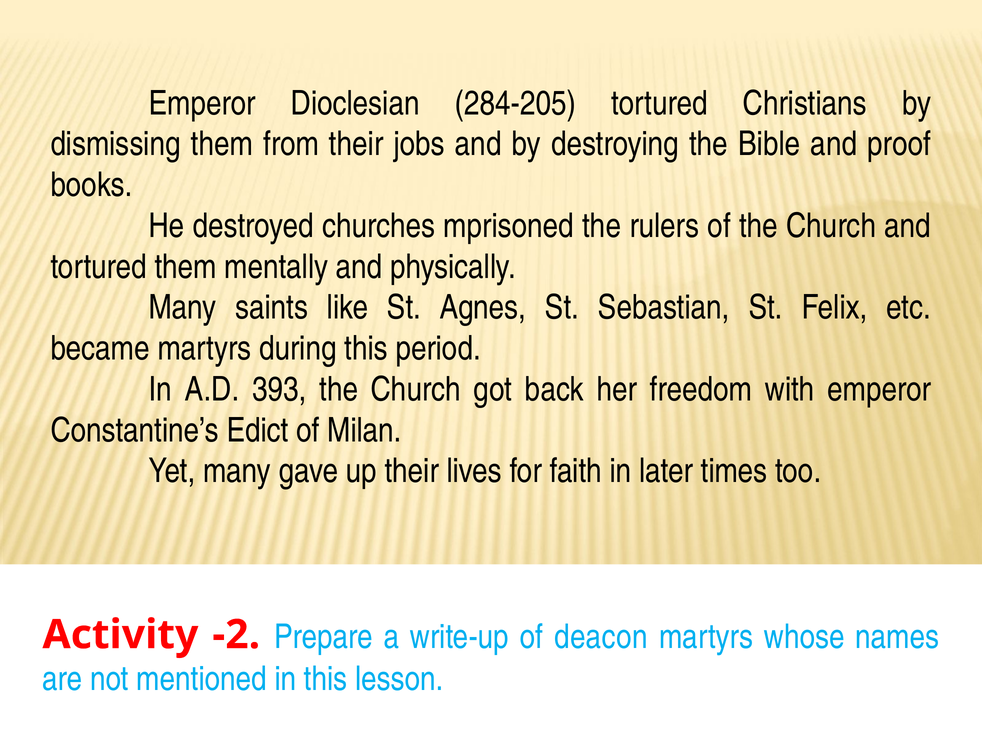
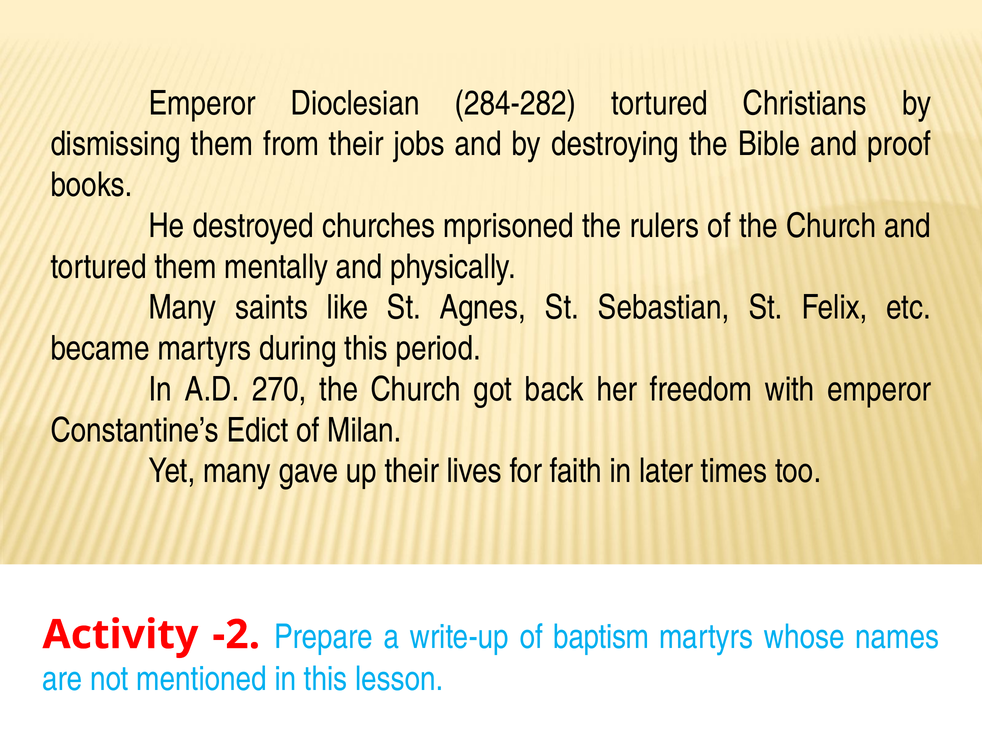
284-205: 284-205 -> 284-282
393: 393 -> 270
deacon: deacon -> baptism
